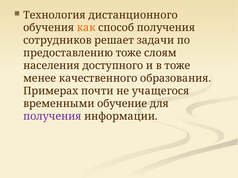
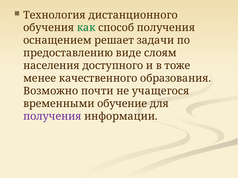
как colour: orange -> green
сотрудников: сотрудников -> оснащением
предоставлению тоже: тоже -> виде
Примерах: Примерах -> Возможно
